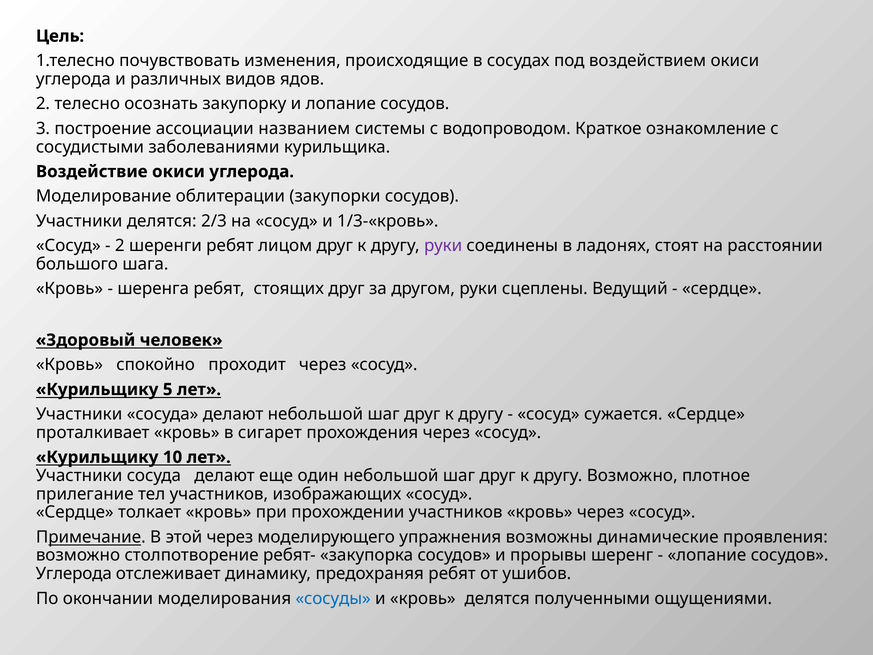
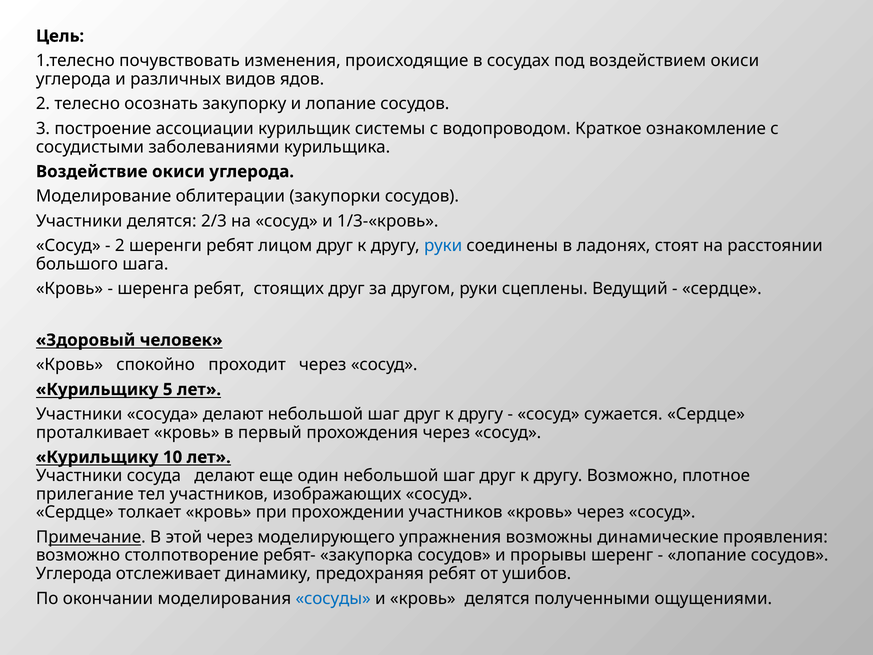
названием: названием -> курильщик
руки at (443, 246) colour: purple -> blue
сигарет: сигарет -> первый
